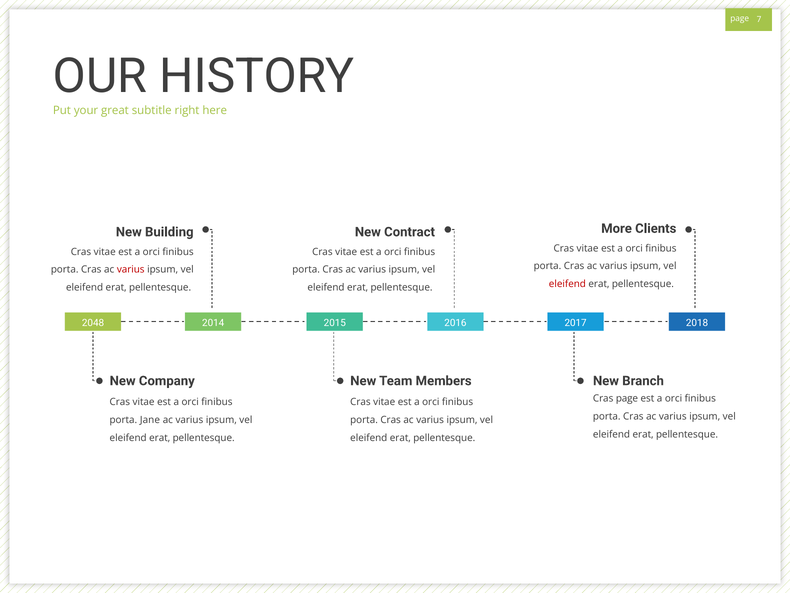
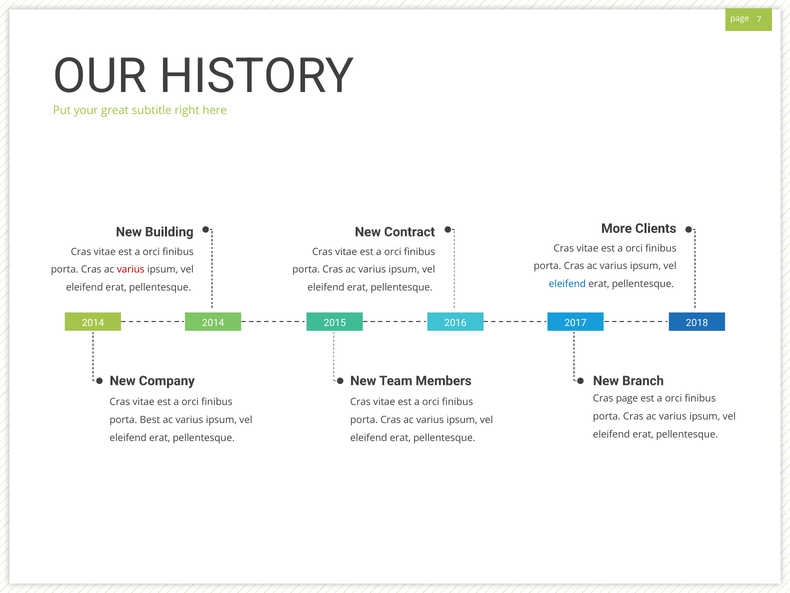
eleifend at (567, 284) colour: red -> blue
2048 at (93, 323): 2048 -> 2014
Jane: Jane -> Best
